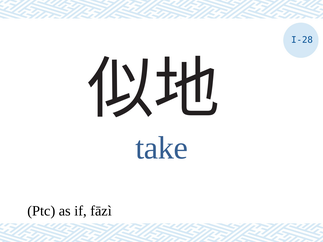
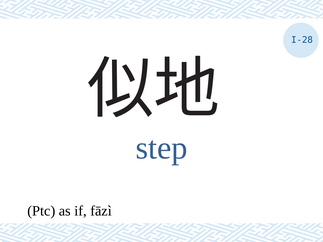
take: take -> step
